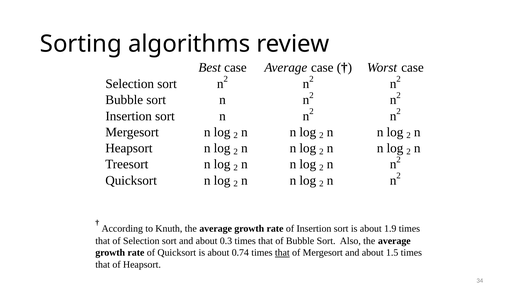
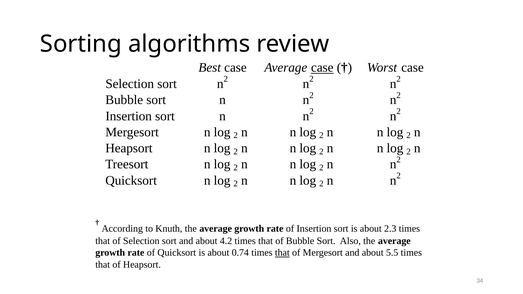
case at (322, 68) underline: none -> present
1.9: 1.9 -> 2.3
0.3: 0.3 -> 4.2
1.5: 1.5 -> 5.5
